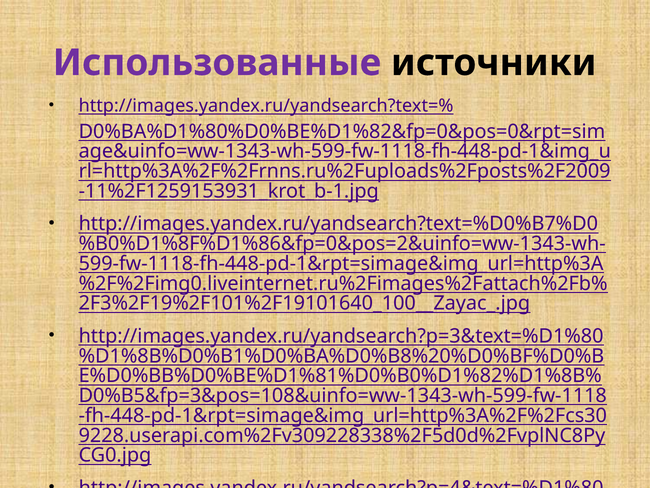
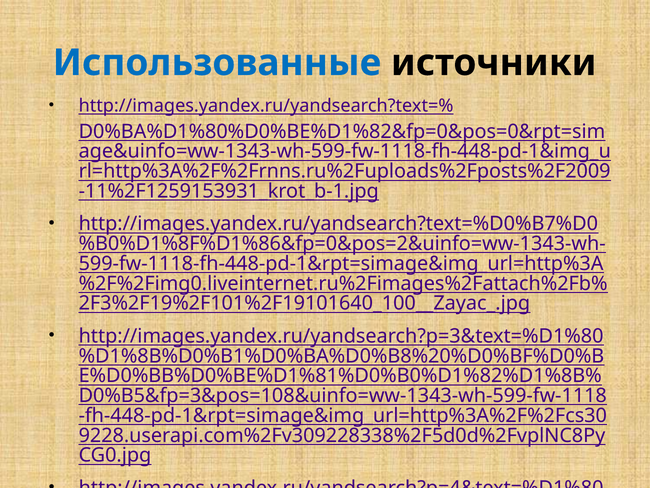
Использованные colour: purple -> blue
